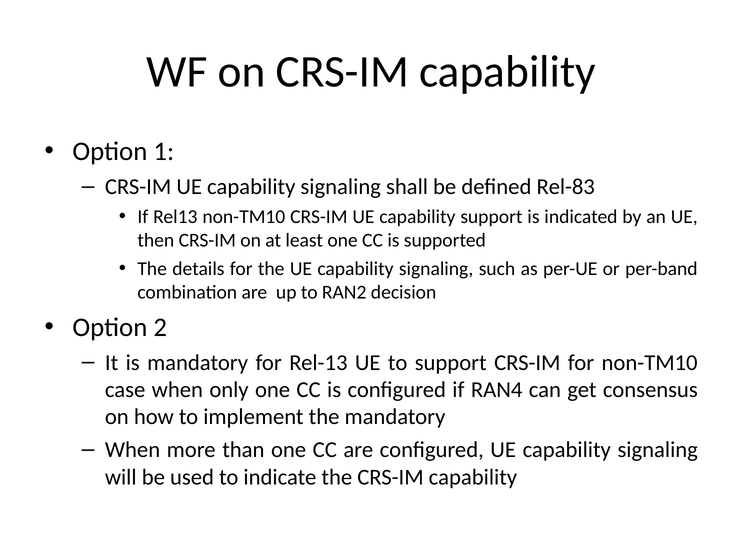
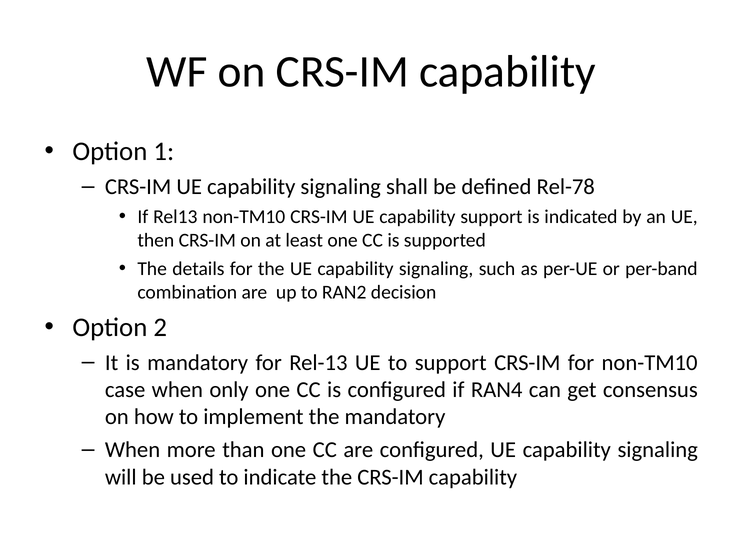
Rel-83: Rel-83 -> Rel-78
